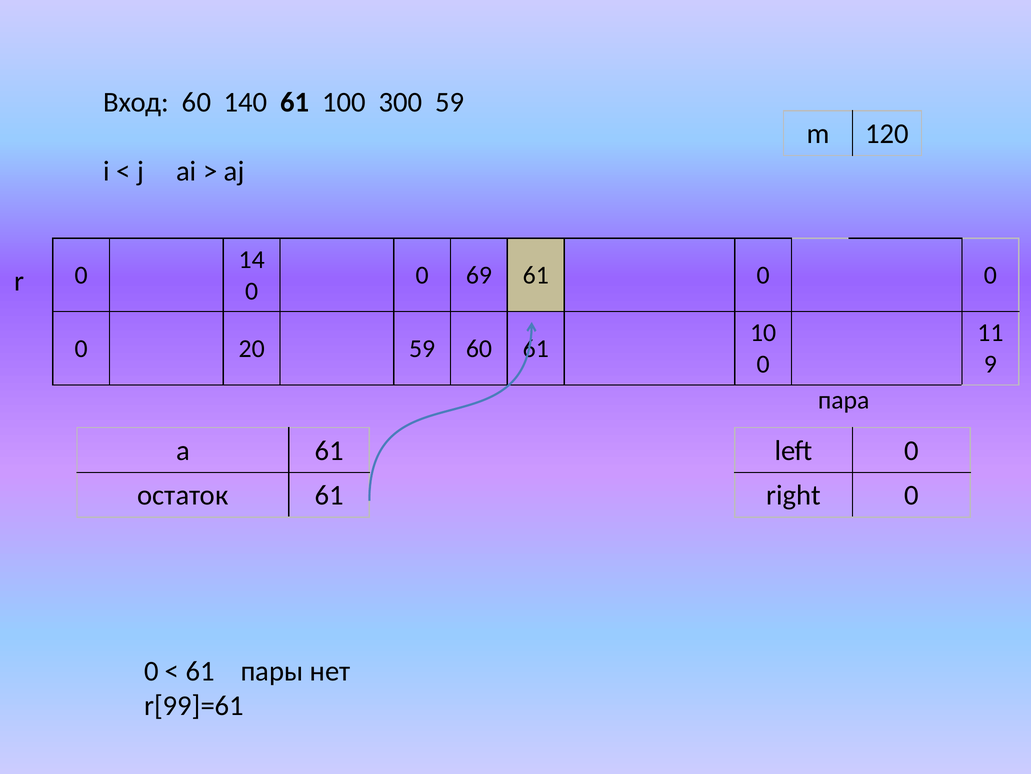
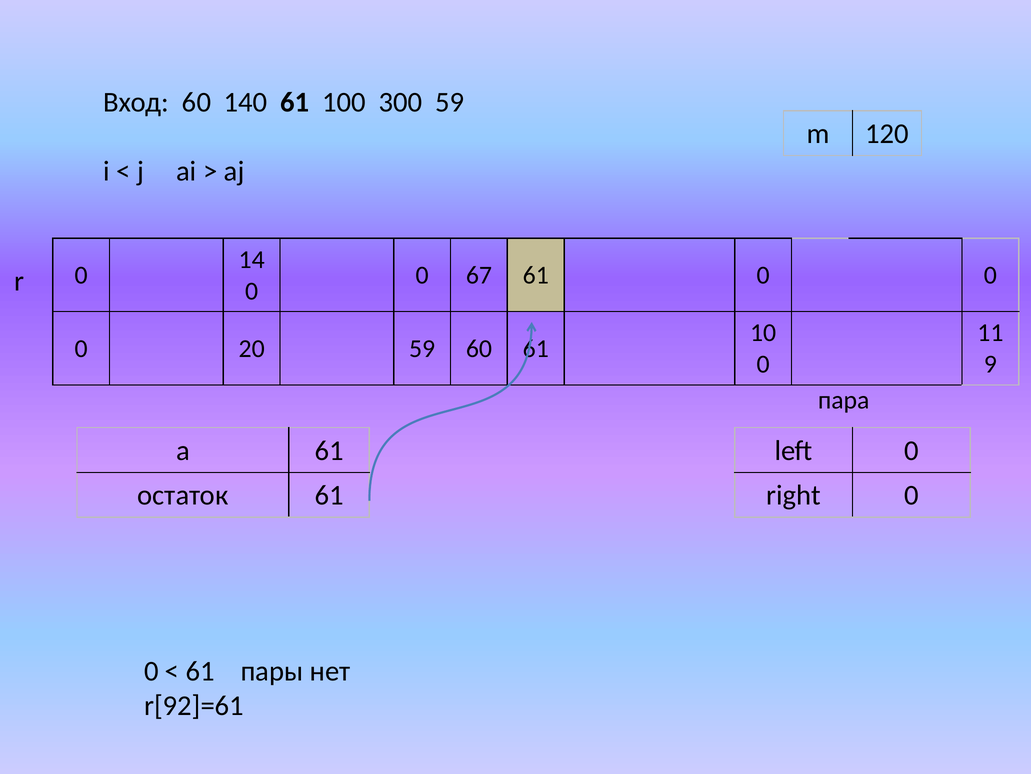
69: 69 -> 67
r[99]=61: r[99]=61 -> r[92]=61
